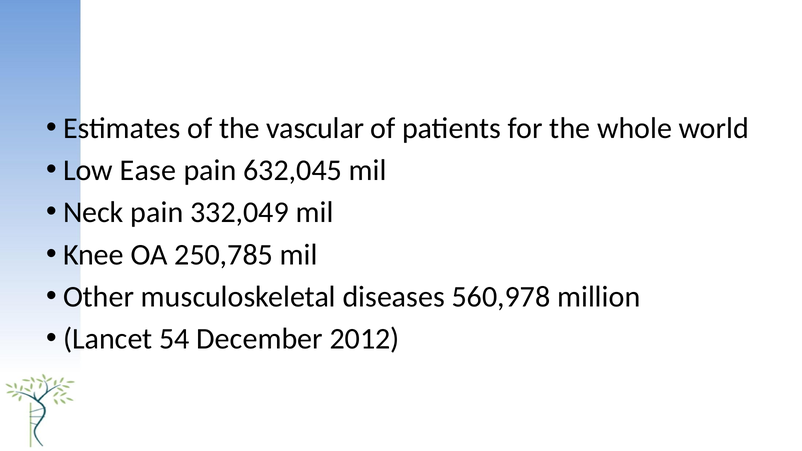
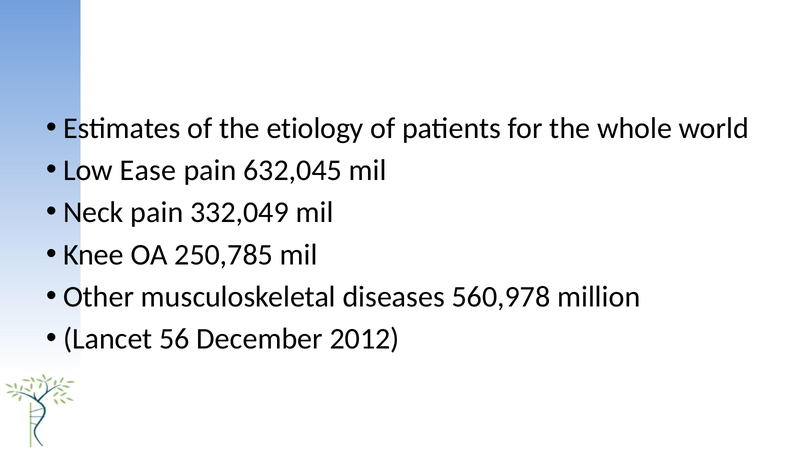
vascular: vascular -> etiology
54: 54 -> 56
